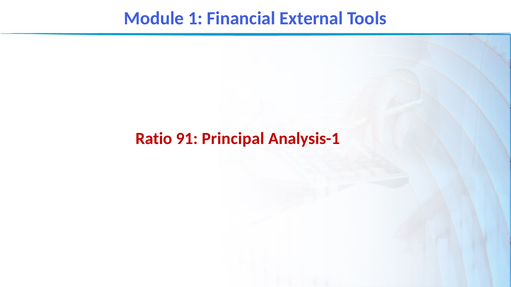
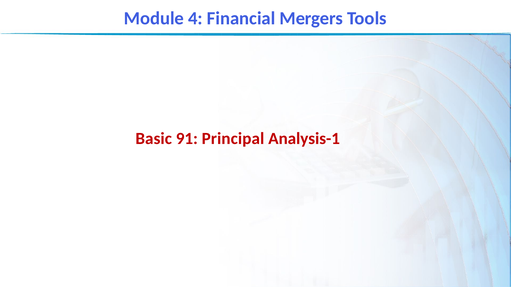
1: 1 -> 4
External: External -> Mergers
Ratio: Ratio -> Basic
